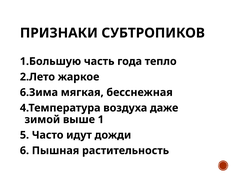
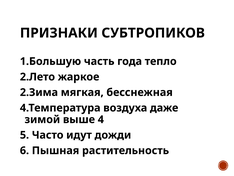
6.Зима: 6.Зима -> 2.Зима
1: 1 -> 4
